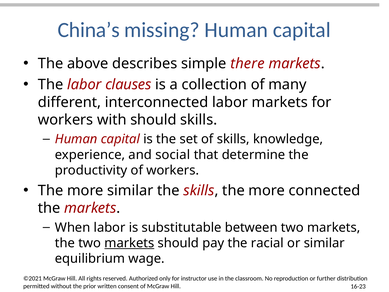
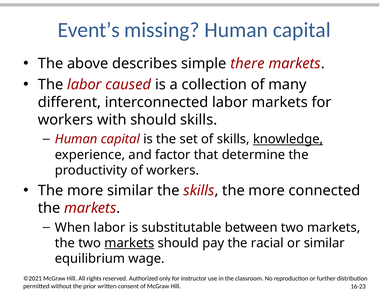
China’s: China’s -> Event’s
clauses: clauses -> caused
knowledge underline: none -> present
social: social -> factor
